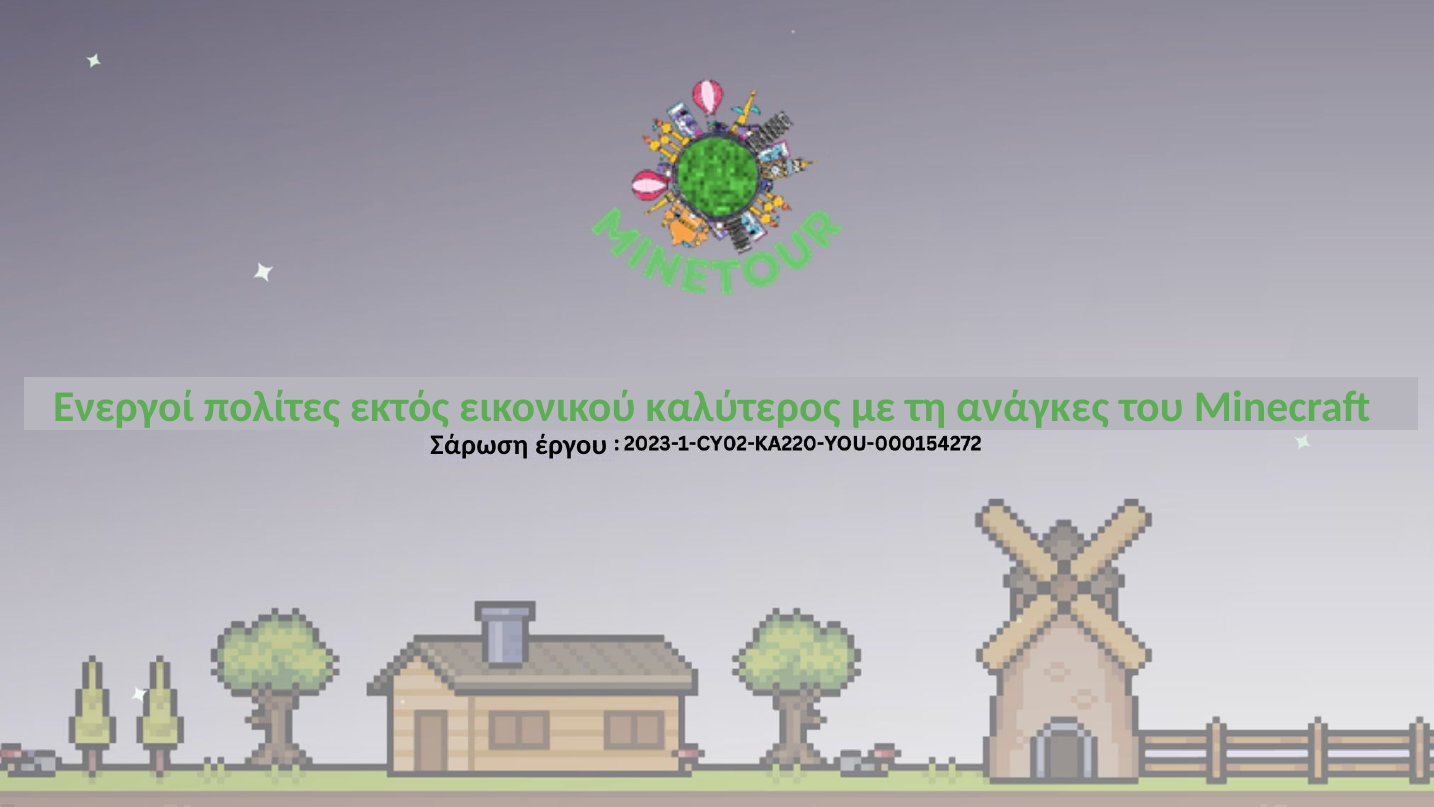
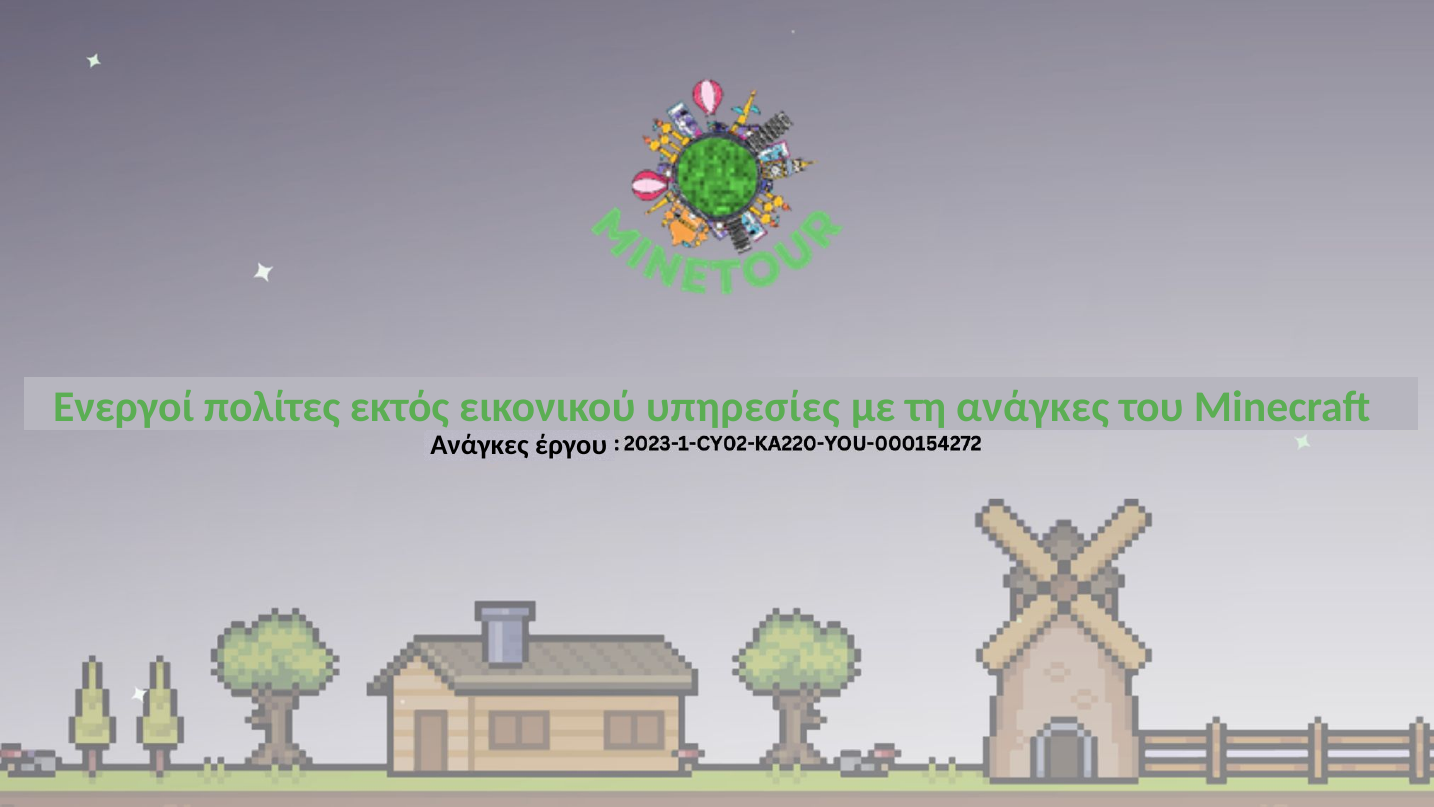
καλύτερος: καλύτερος -> υπηρεσίες
Σάρωση at (479, 445): Σάρωση -> Ανάγκες
